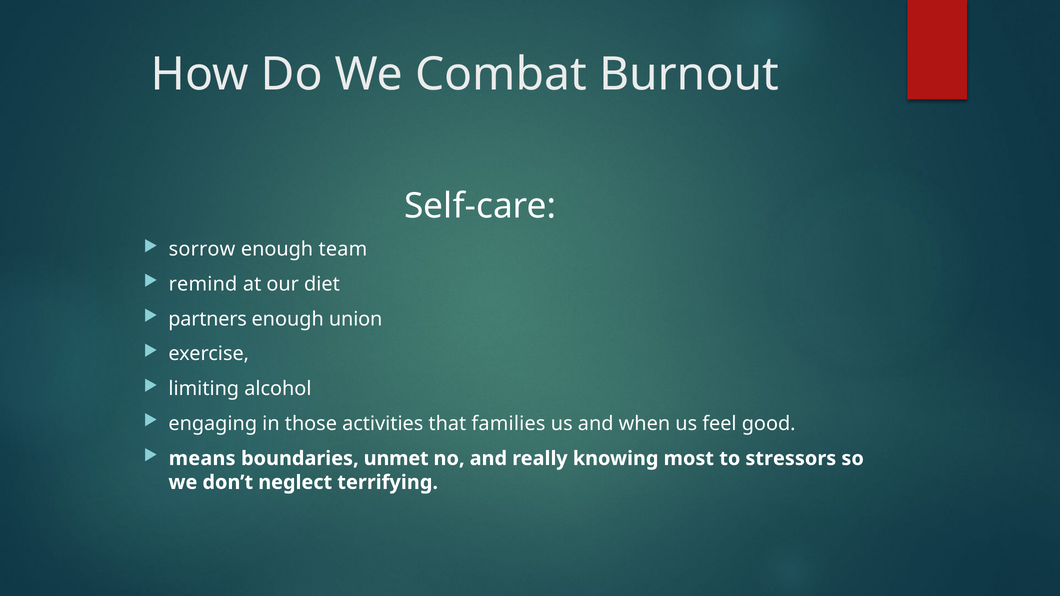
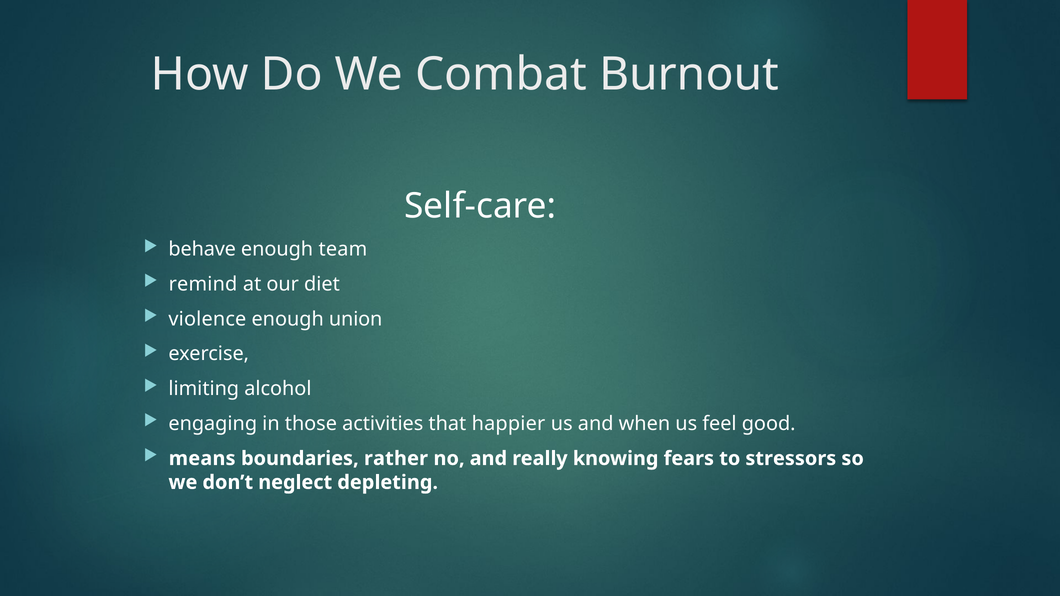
sorrow: sorrow -> behave
partners: partners -> violence
families: families -> happier
unmet: unmet -> rather
most: most -> fears
terrifying: terrifying -> depleting
